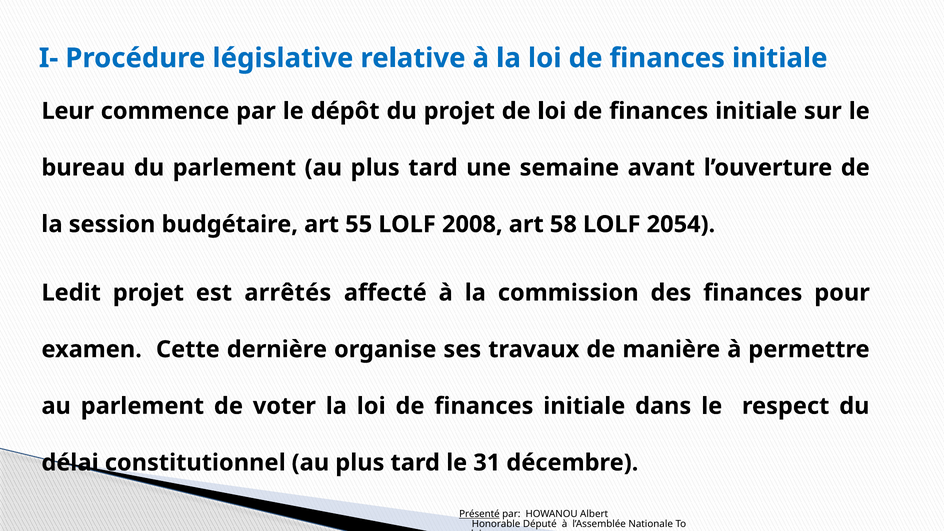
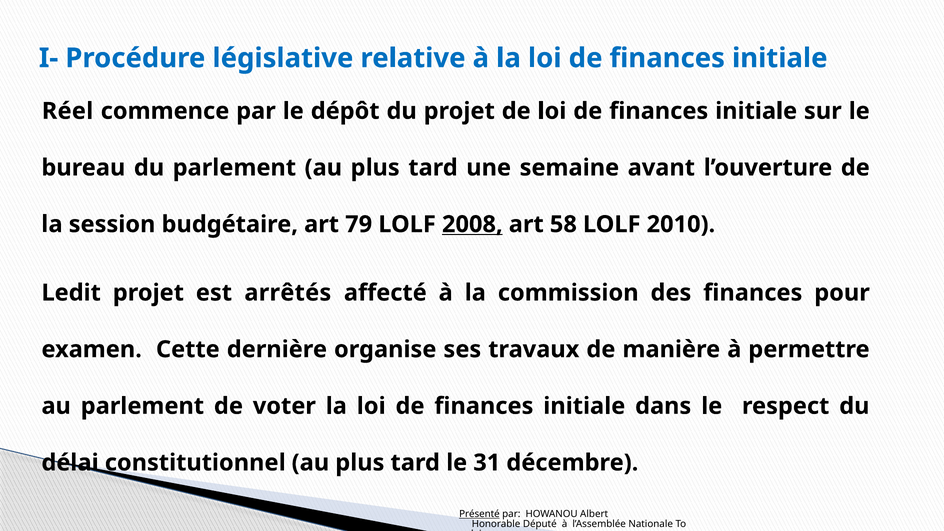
Leur: Leur -> Réel
55: 55 -> 79
2008 underline: none -> present
2054: 2054 -> 2010
